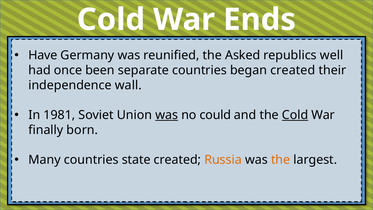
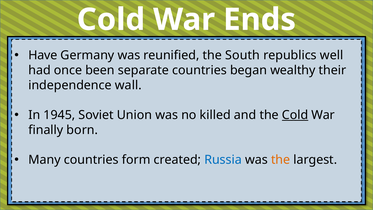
Asked: Asked -> South
began created: created -> wealthy
1981: 1981 -> 1945
was at (167, 115) underline: present -> none
could: could -> killed
state: state -> form
Russia colour: orange -> blue
